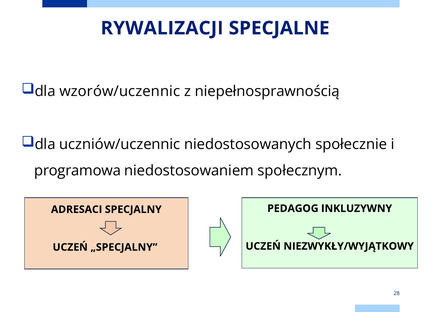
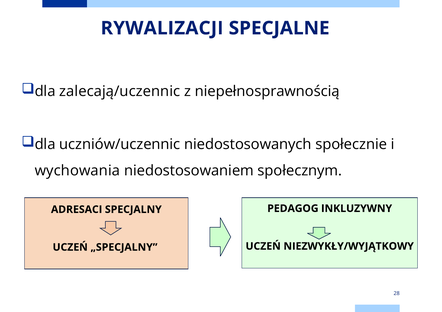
wzorów/uczennic: wzorów/uczennic -> zalecają/uczennic
programowa: programowa -> wychowania
